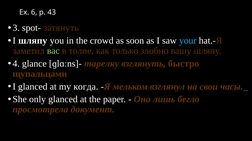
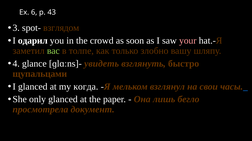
затянуть: затянуть -> взглядом
I шляпу: шляпу -> одарил
your colour: light blue -> pink
тарелку: тарелку -> увидеть
